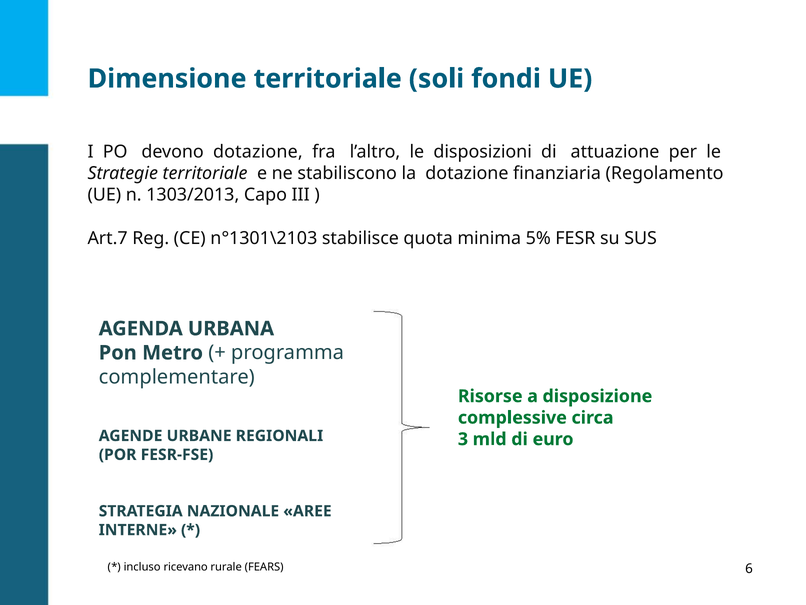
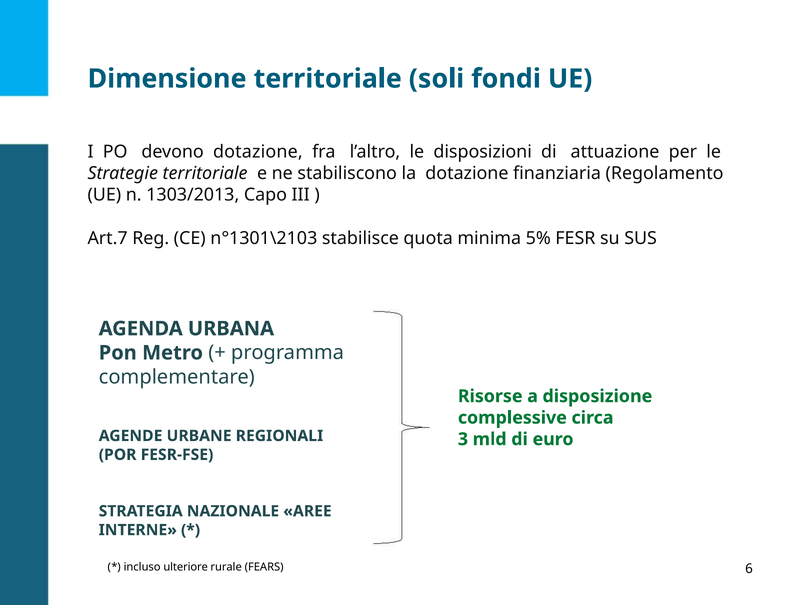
ricevano: ricevano -> ulteriore
